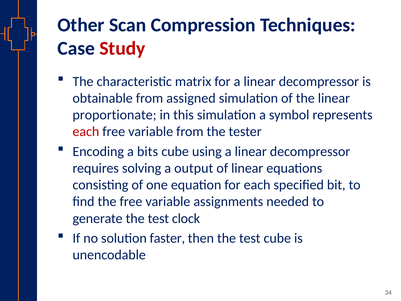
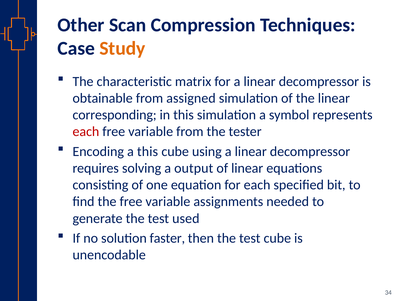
Study colour: red -> orange
proportionate: proportionate -> corresponding
a bits: bits -> this
clock: clock -> used
